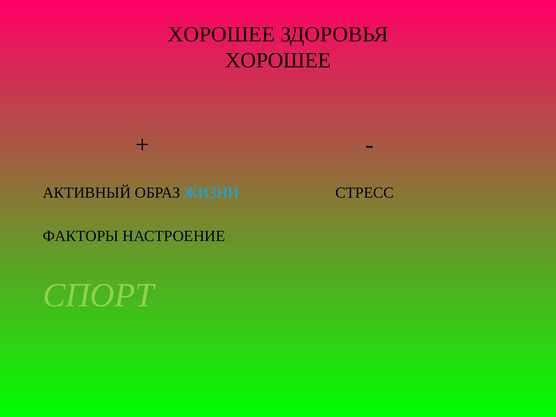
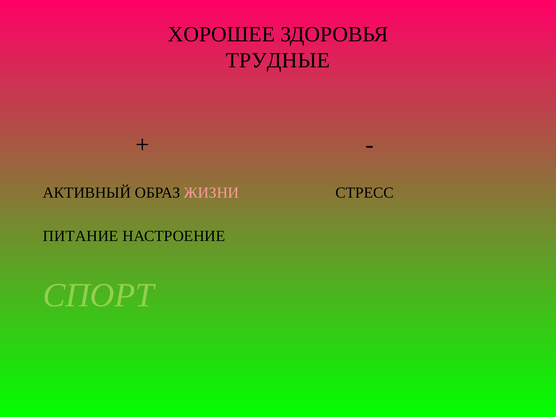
ХОРОШЕЕ at (278, 60): ХОРОШЕЕ -> ТРУДНЫЕ
ЖИЗНИ colour: light blue -> pink
ФАКТОРЫ: ФАКТОРЫ -> ПИТАНИЕ
